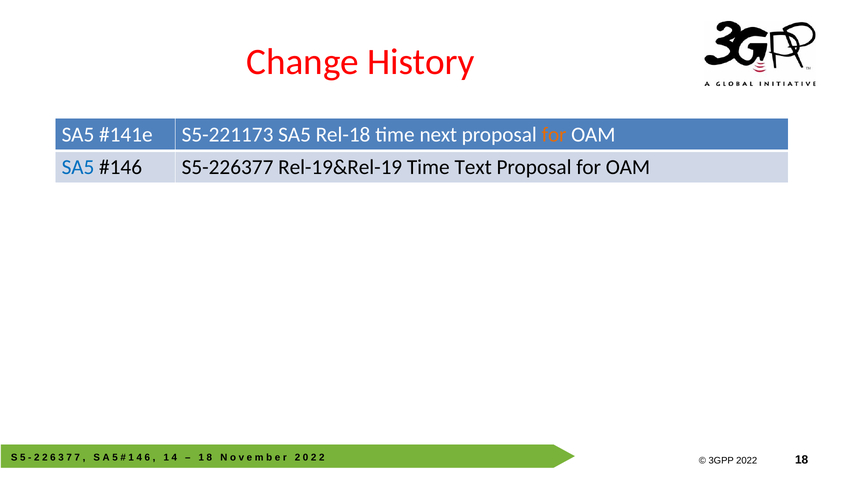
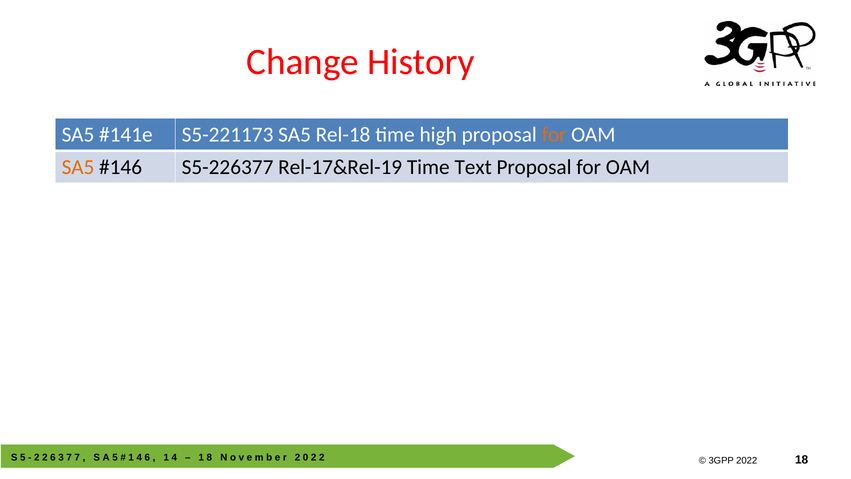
next: next -> high
SA5 at (78, 167) colour: blue -> orange
Rel-19&Rel-19: Rel-19&Rel-19 -> Rel-17&Rel-19
